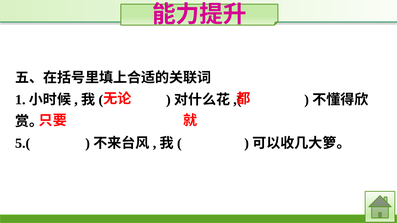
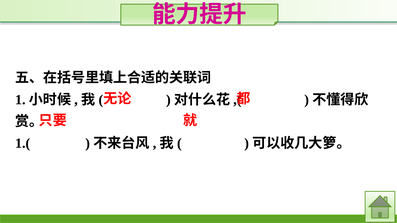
5.(: 5.( -> 1.(
